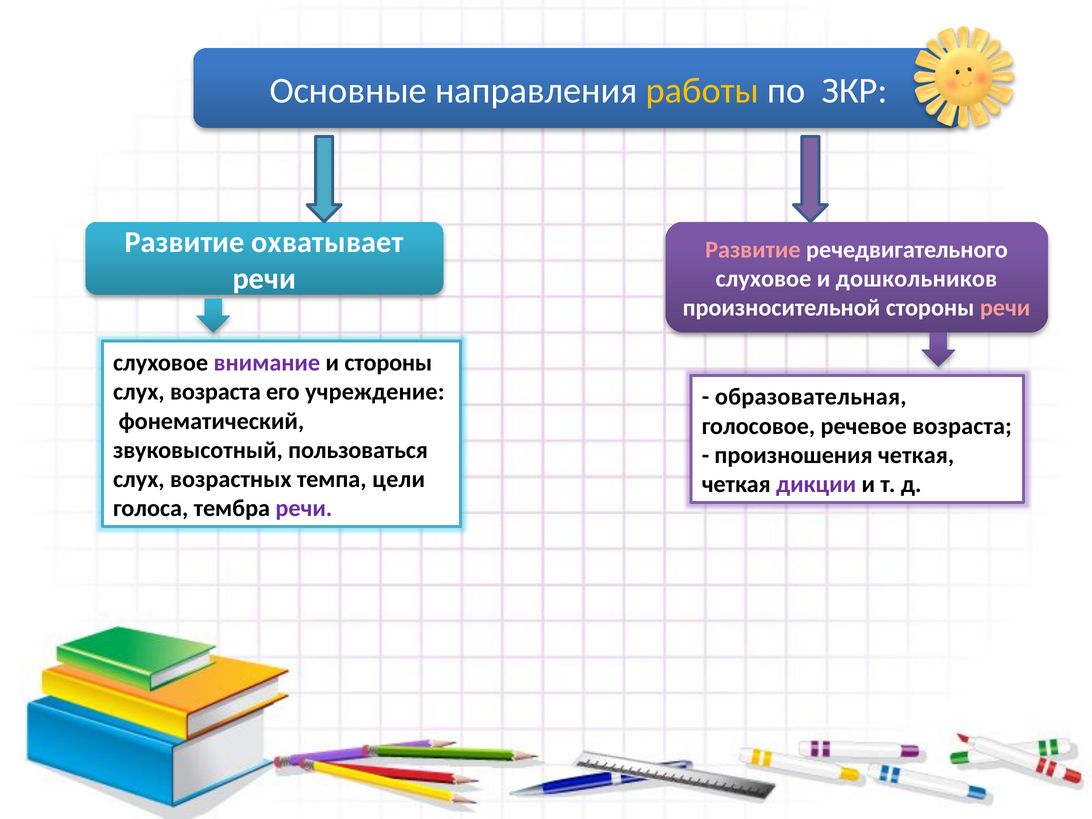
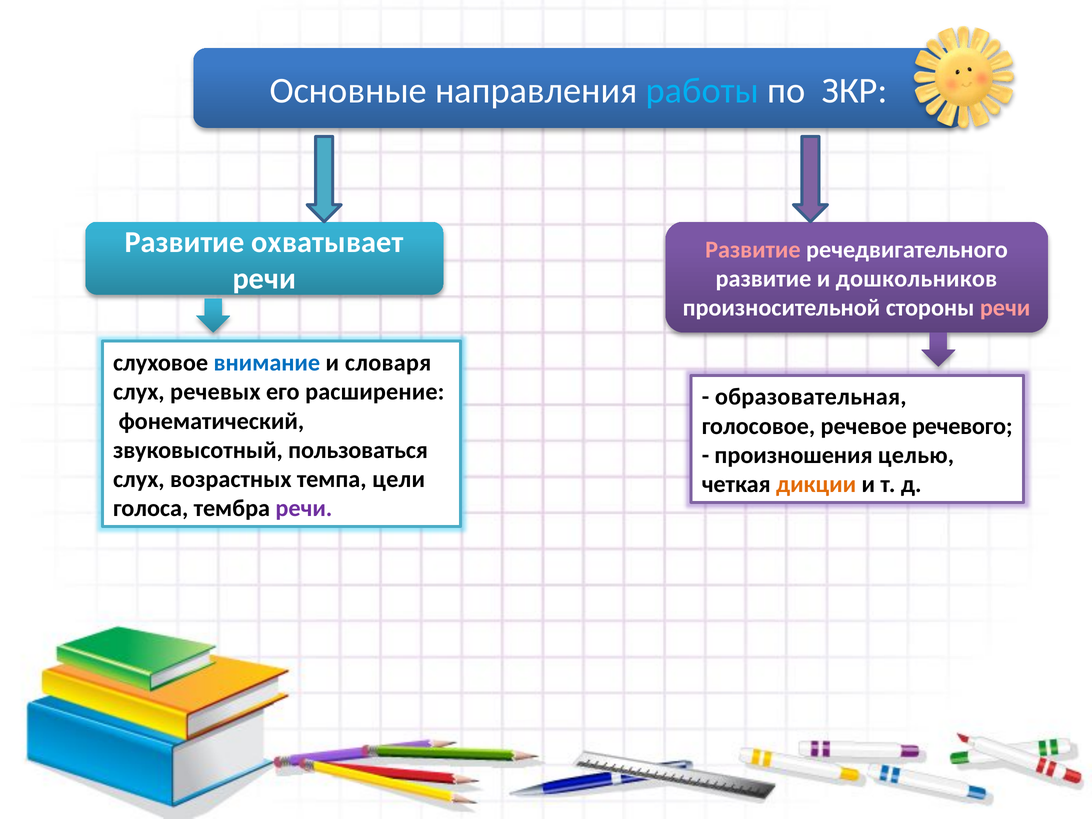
работы colour: yellow -> light blue
слуховое at (763, 279): слуховое -> развитие
внимание colour: purple -> blue
и стороны: стороны -> словаря
слух возраста: возраста -> речевых
учреждение: учреждение -> расширение
речевое возраста: возраста -> речевого
произношения четкая: четкая -> целью
дикции colour: purple -> orange
